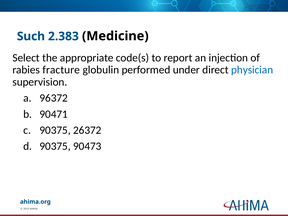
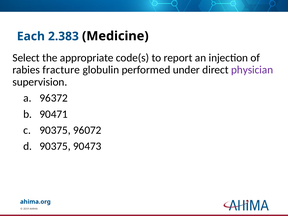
Such: Such -> Each
physician colour: blue -> purple
26372: 26372 -> 96072
